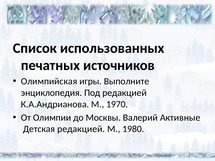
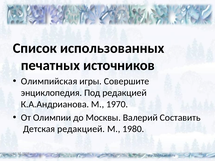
Выполните: Выполните -> Совершите
Активные: Активные -> Составить
